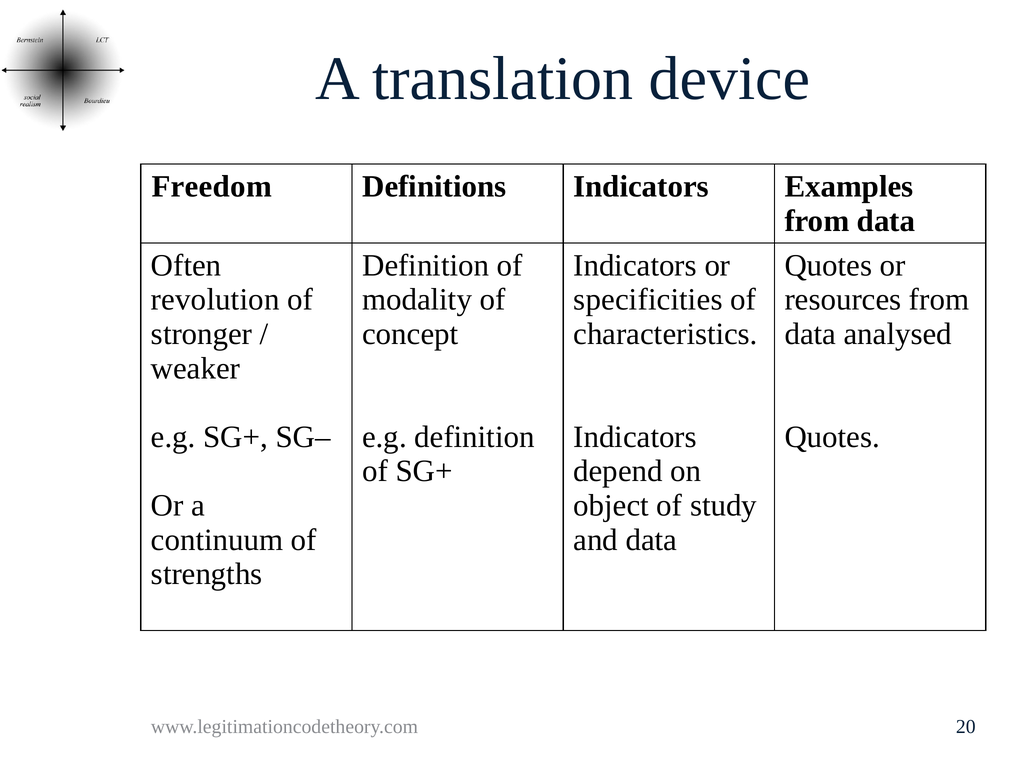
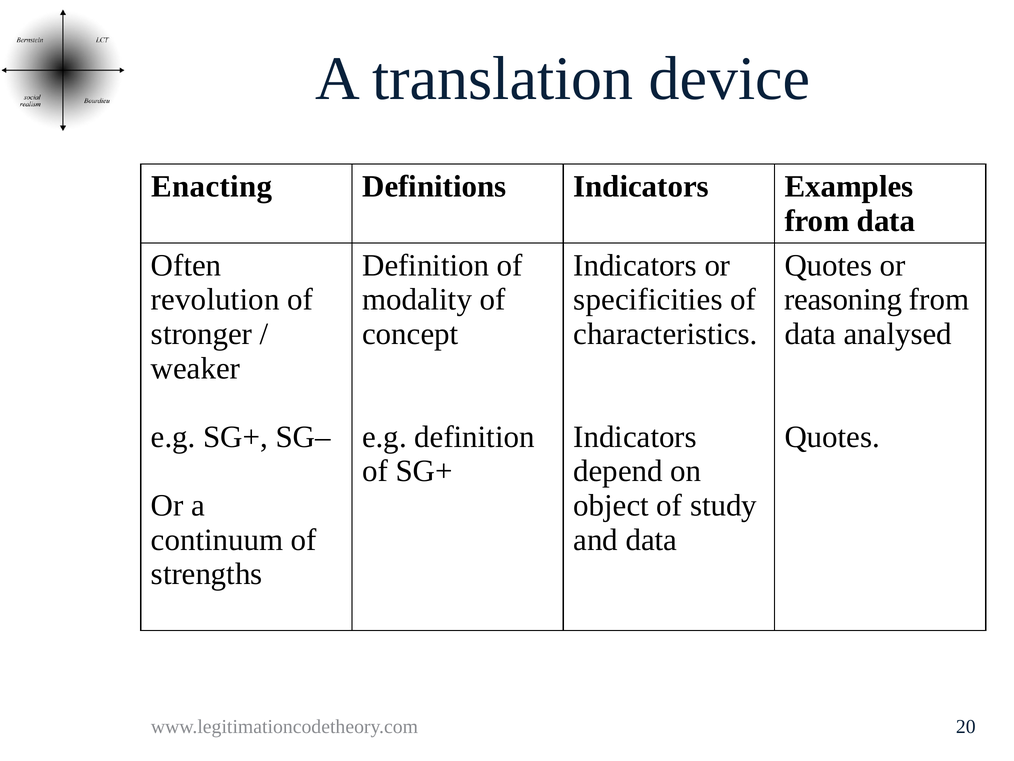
Freedom: Freedom -> Enacting
resources: resources -> reasoning
